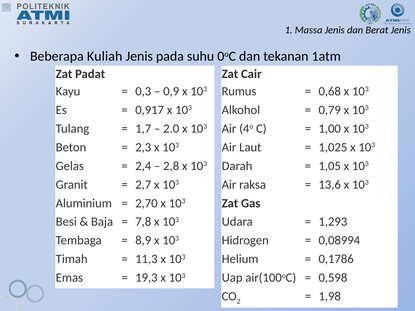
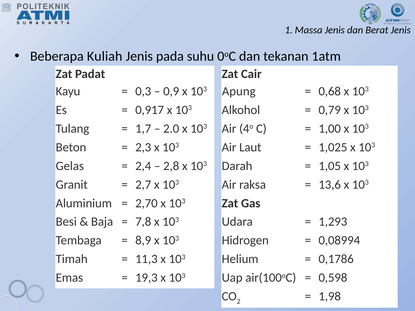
Rumus: Rumus -> Apung
